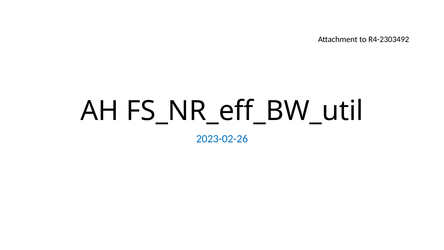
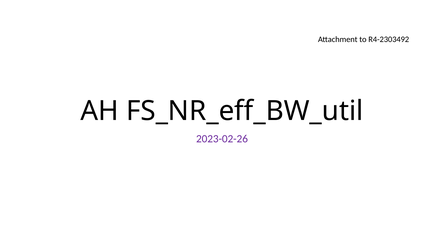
2023-02-26 colour: blue -> purple
